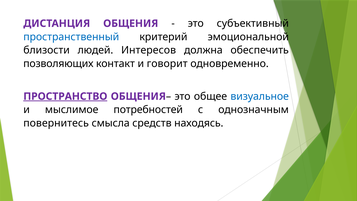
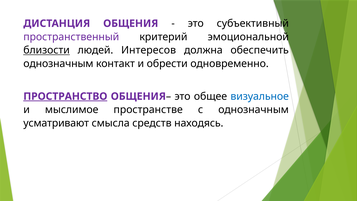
пространственный colour: blue -> purple
близости underline: none -> present
позволяющих at (58, 64): позволяющих -> однозначным
говорит: говорит -> обрести
потребностей: потребностей -> пространстве
повернитесь: повернитесь -> усматривают
